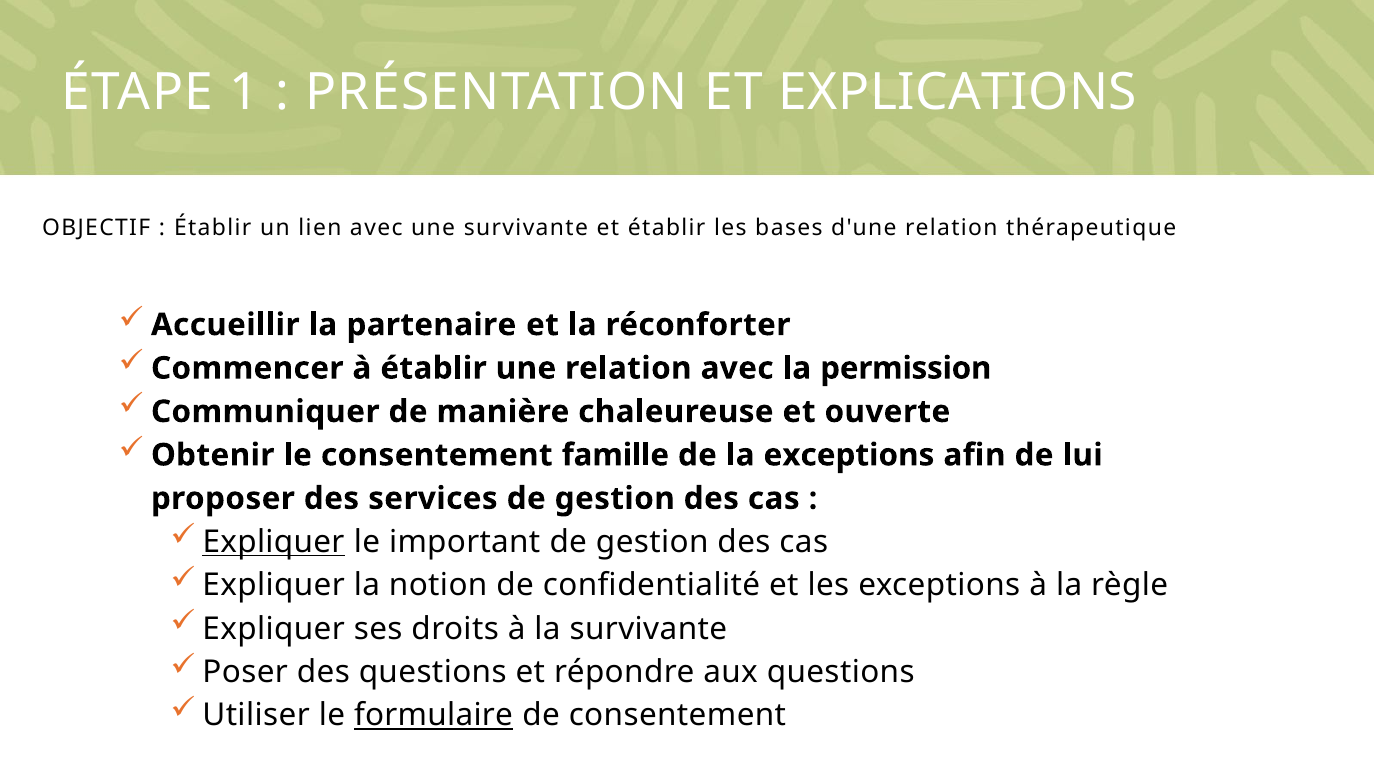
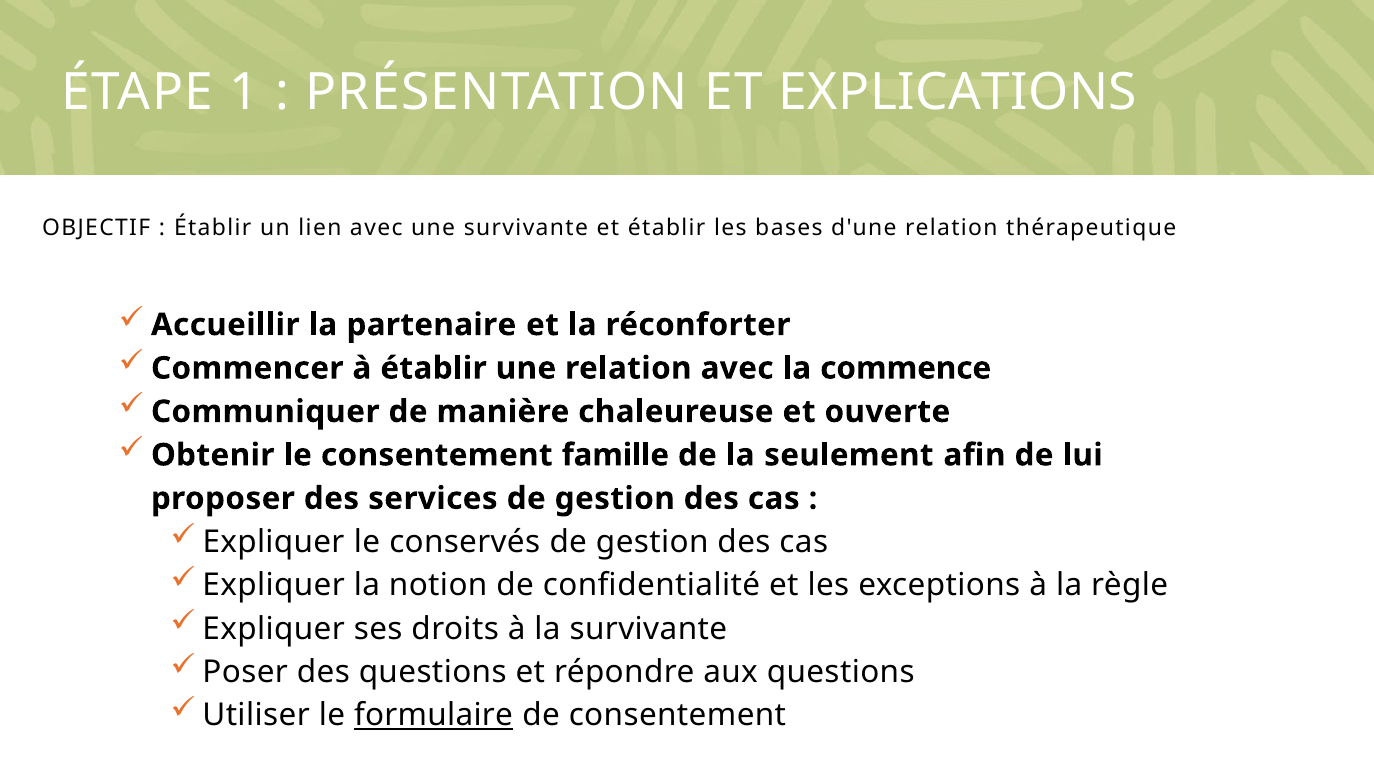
permission: permission -> commence
la exceptions: exceptions -> seulement
Expliquer at (274, 542) underline: present -> none
important: important -> conservés
